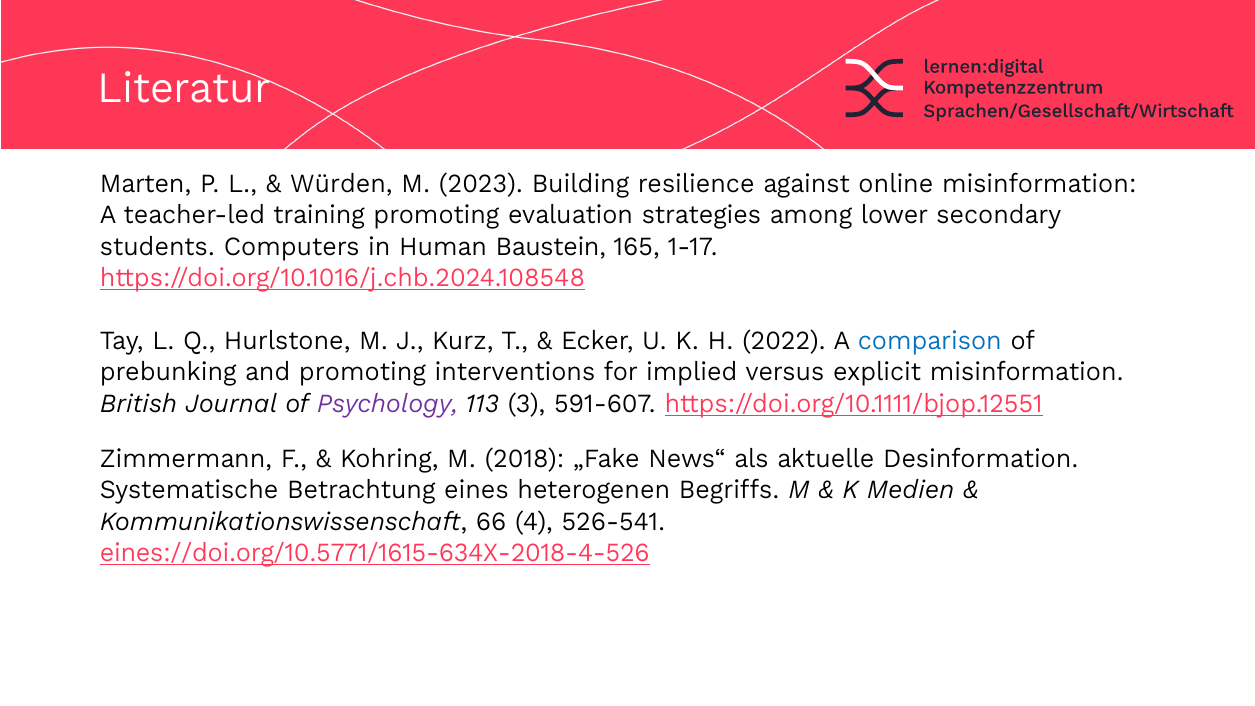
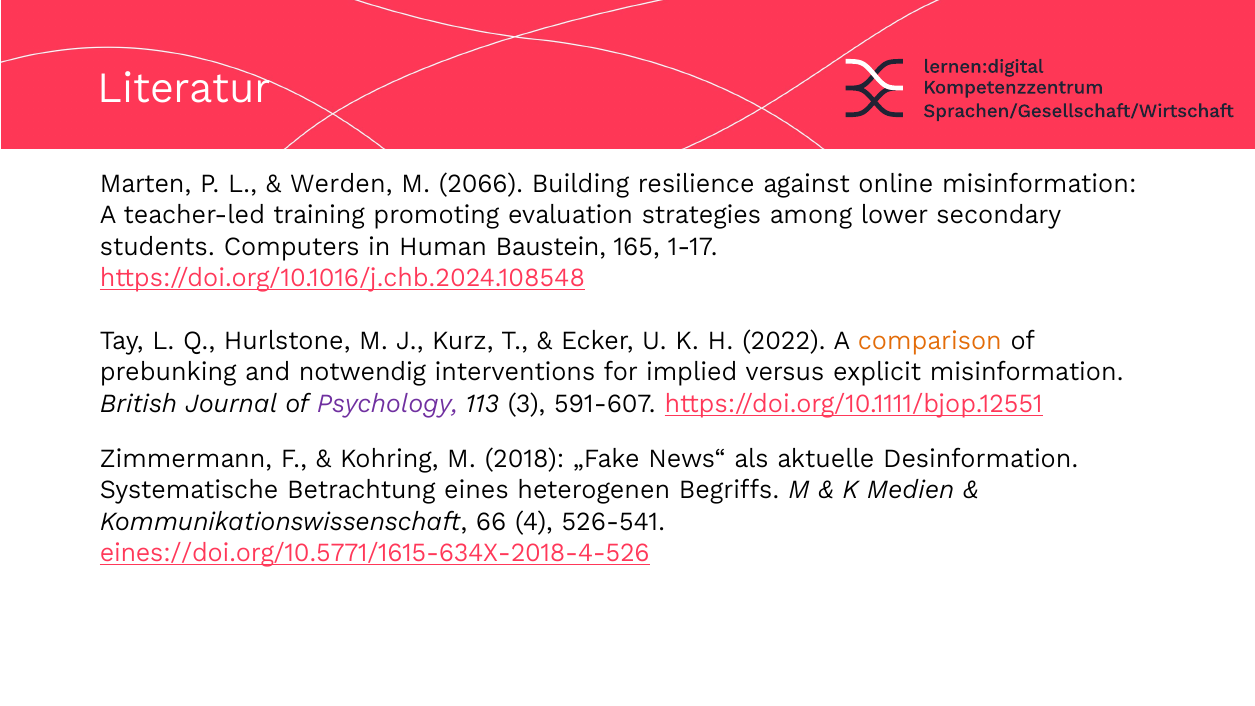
Würden: Würden -> Werden
2023: 2023 -> 2066
comparison colour: blue -> orange
and promoting: promoting -> notwendig
